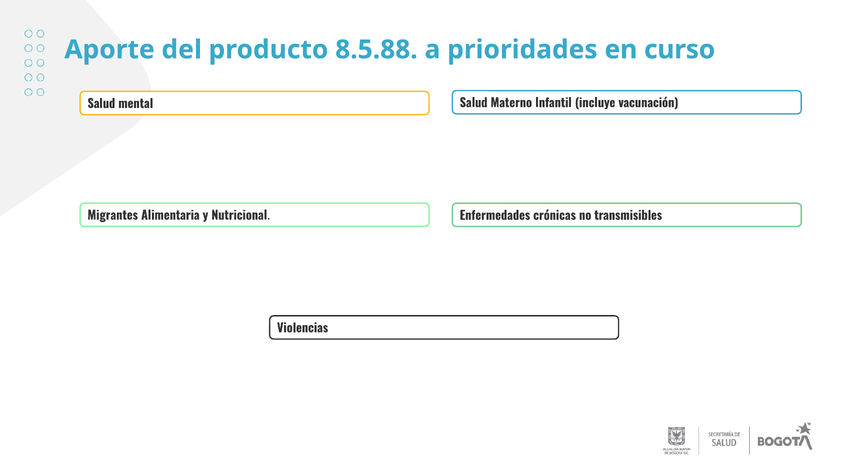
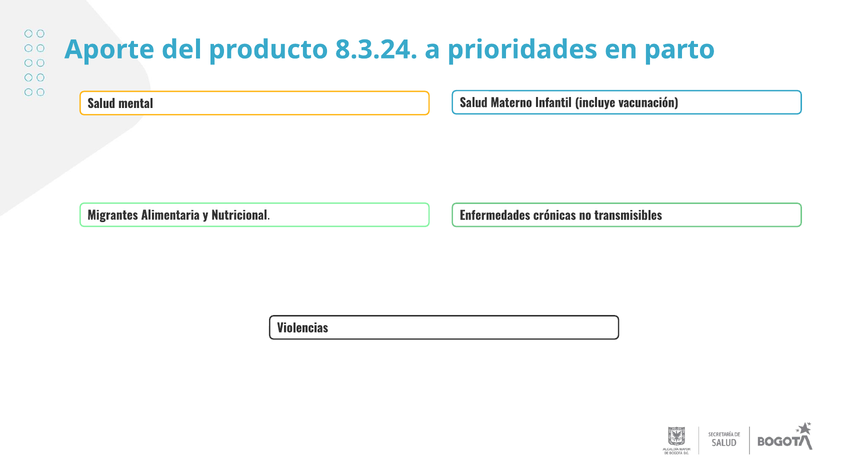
8.5.88: 8.5.88 -> 8.3.24
curso: curso -> parto
